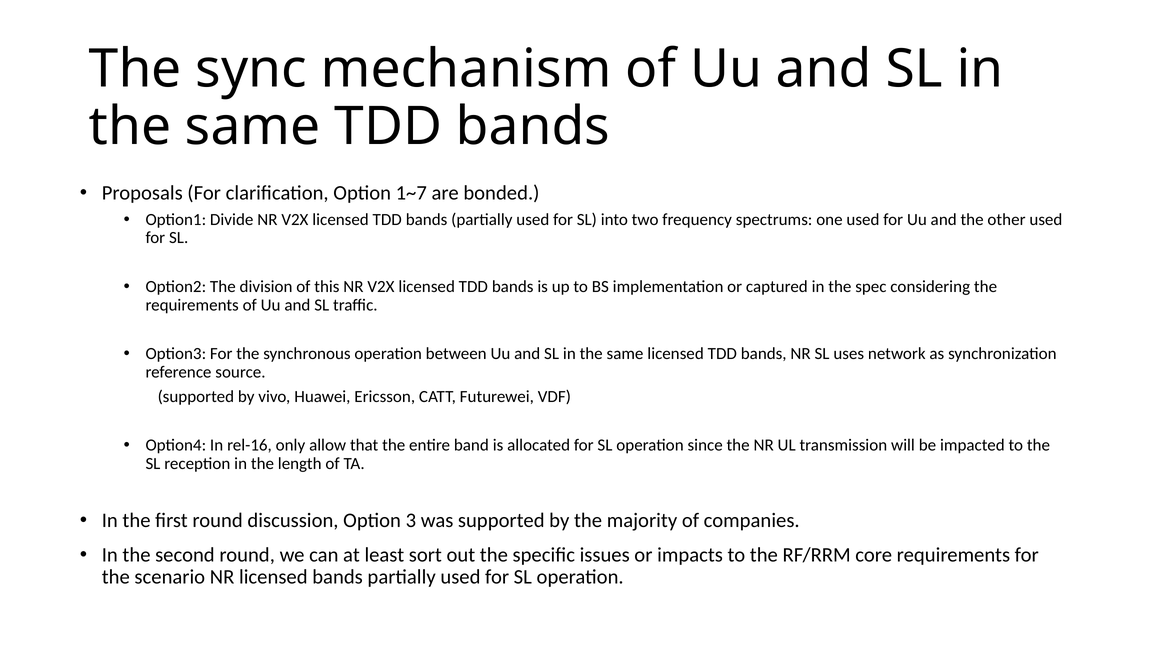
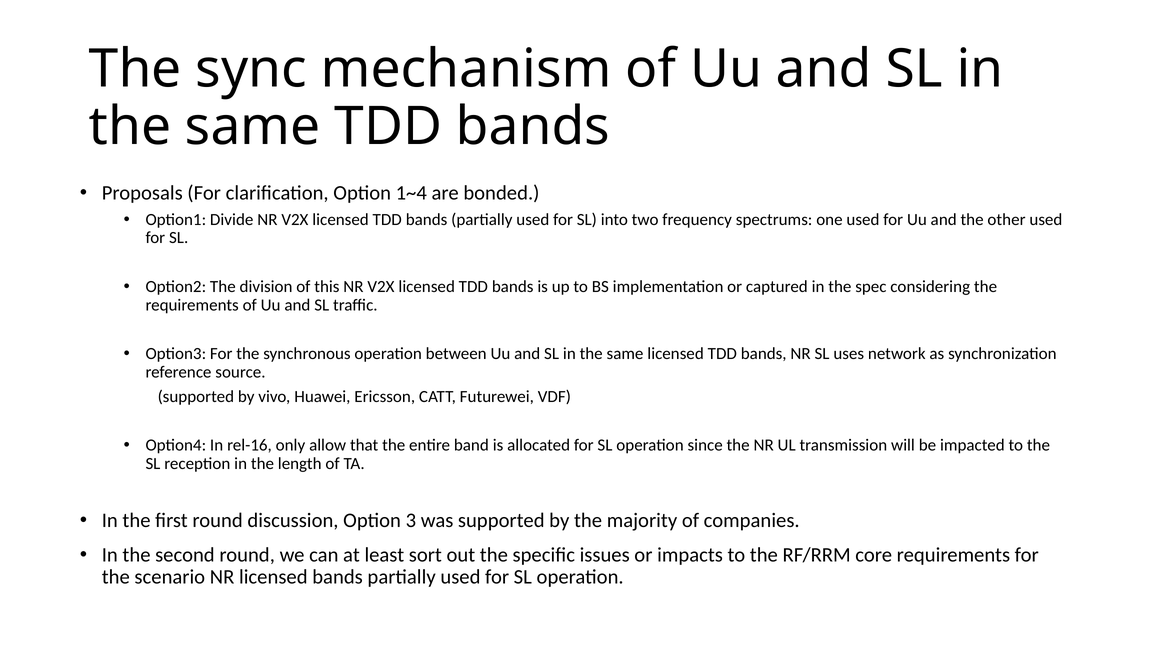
1~7: 1~7 -> 1~4
